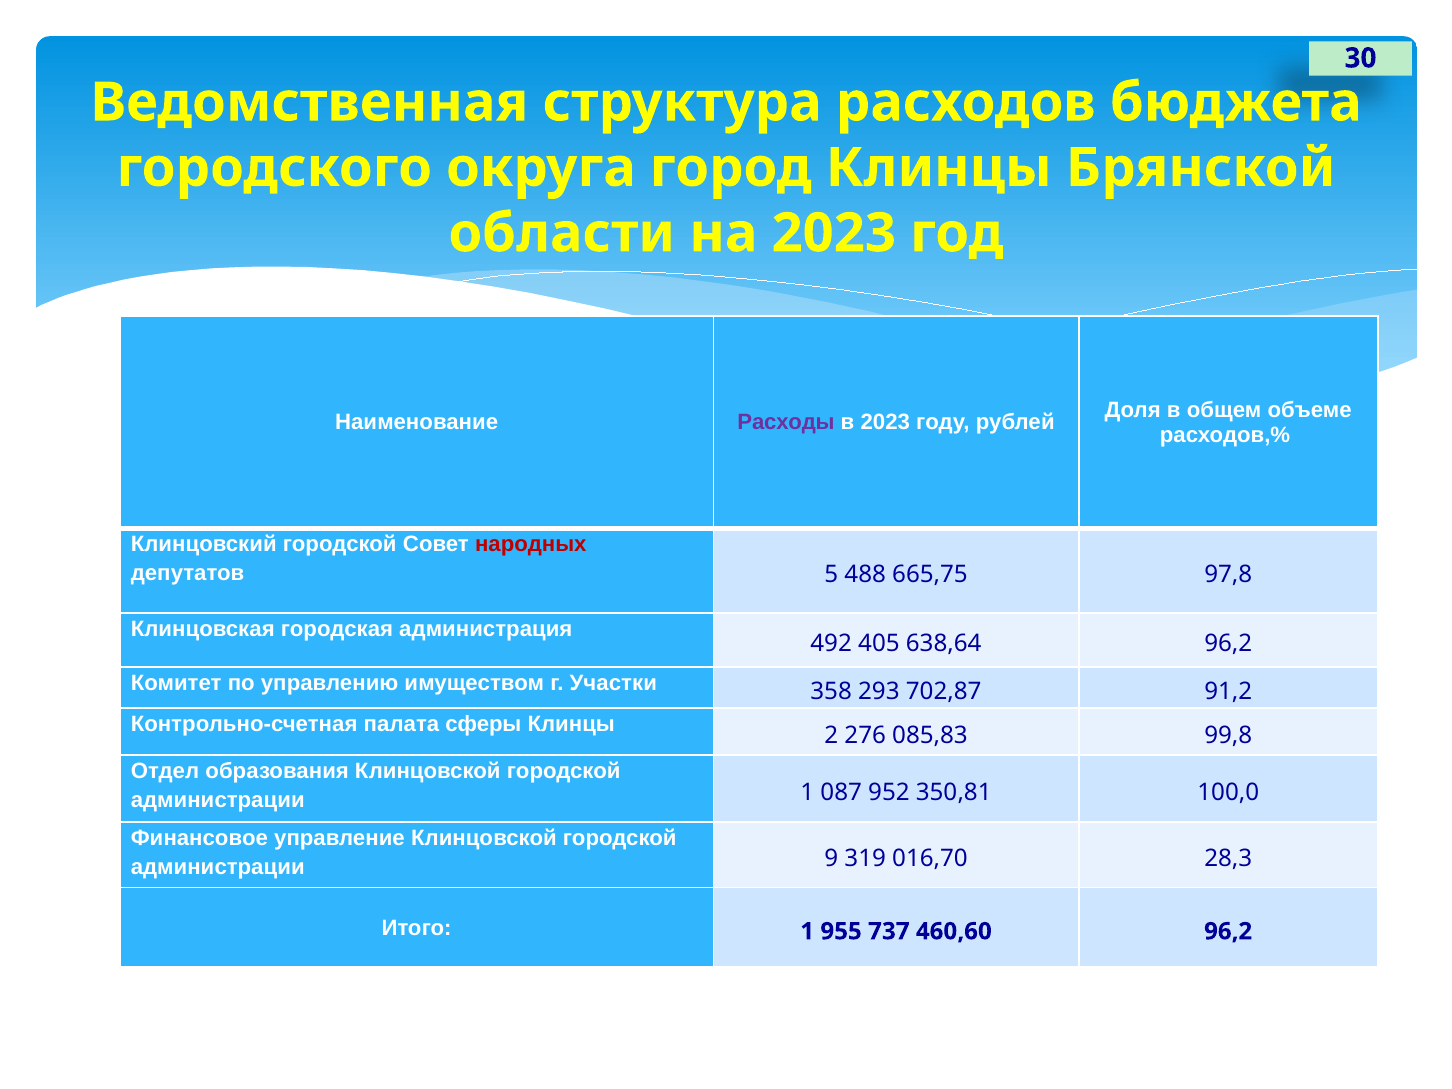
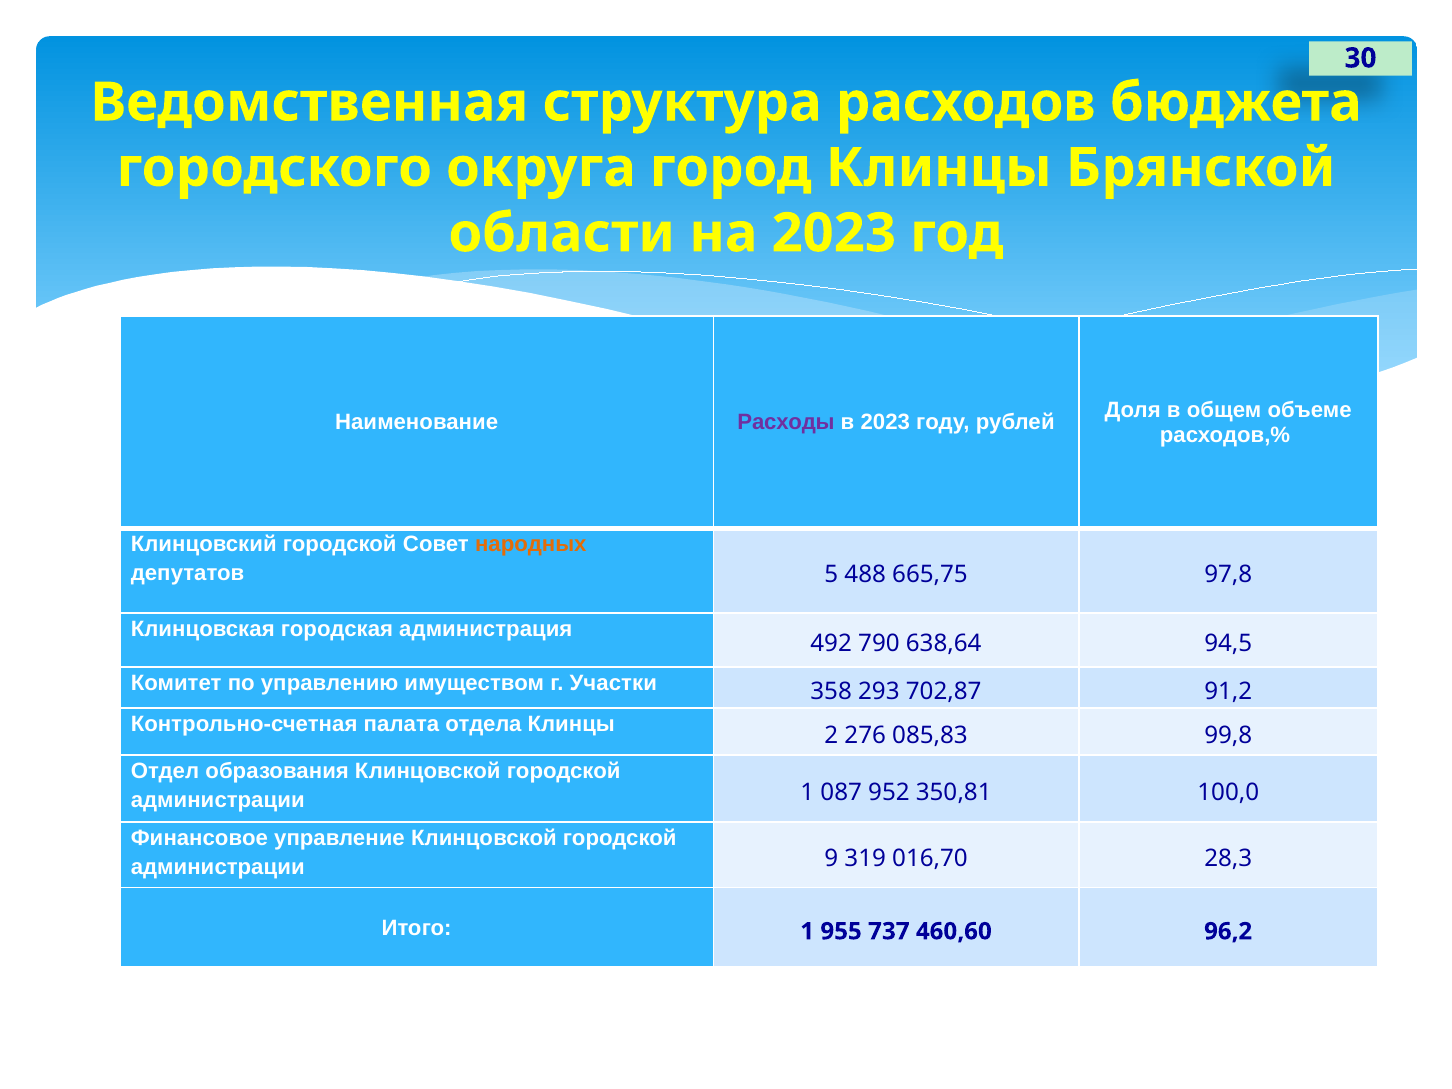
народных colour: red -> orange
405: 405 -> 790
638,64 96,2: 96,2 -> 94,5
сферы: сферы -> отдела
